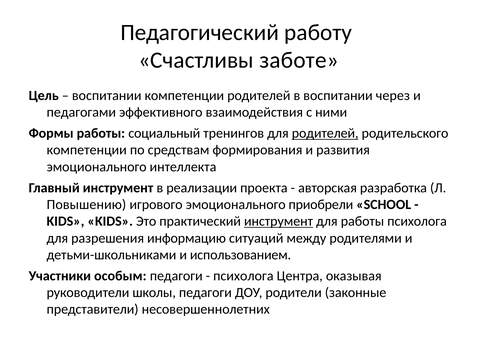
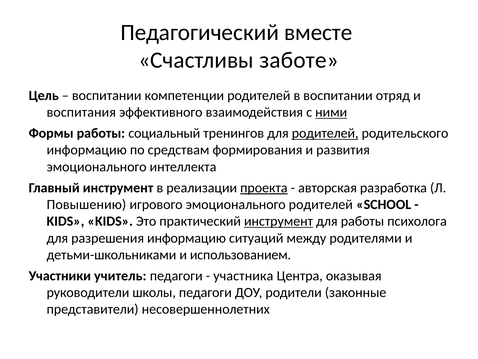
работу: работу -> вместе
через: через -> отряд
педагогами: педагогами -> воспитания
ними underline: none -> present
компетенции at (87, 150): компетенции -> информацию
проекта underline: none -> present
эмоционального приобрели: приобрели -> родителей
особым: особым -> учитель
психолога at (243, 275): психолога -> участника
